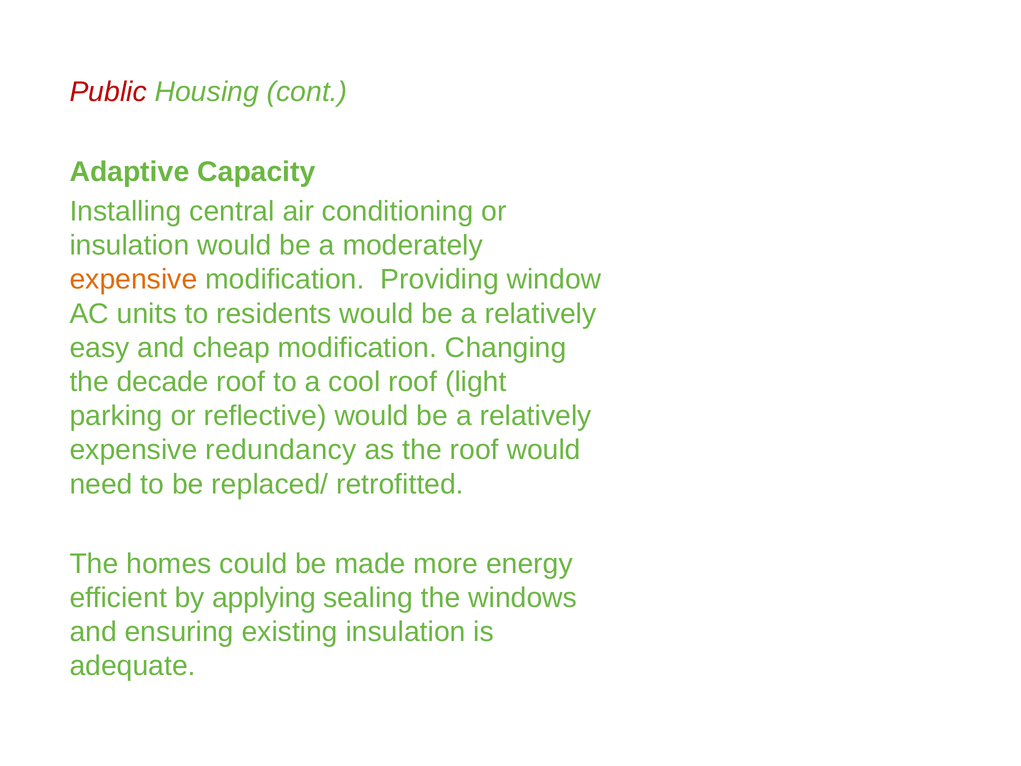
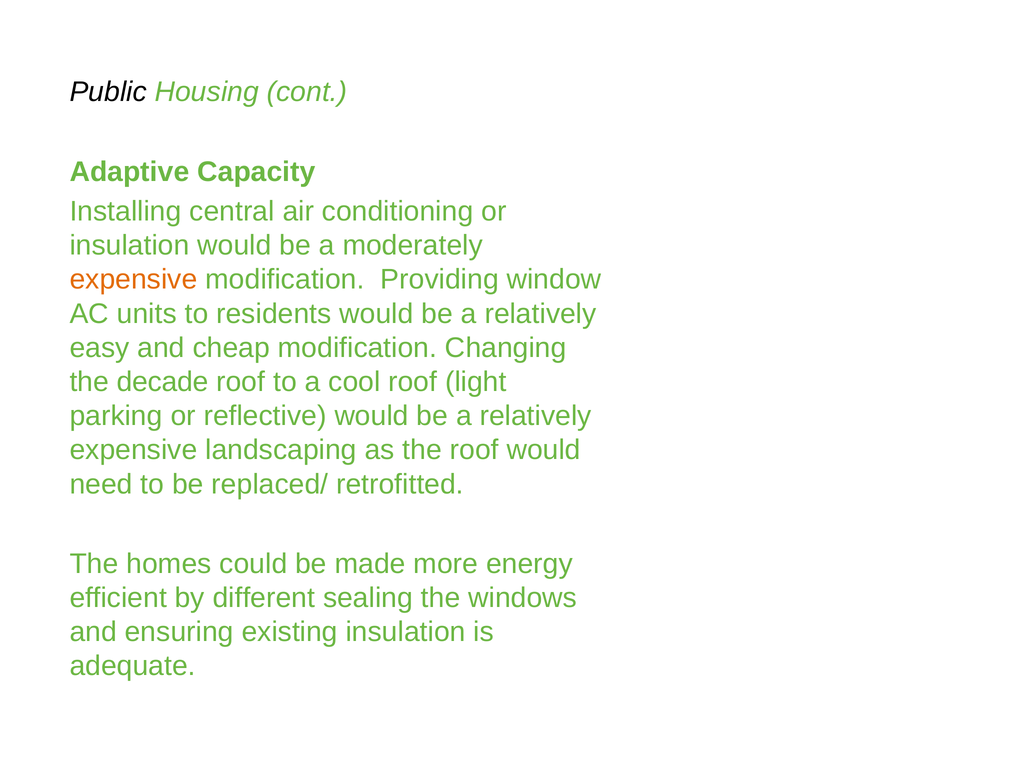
Public colour: red -> black
redundancy: redundancy -> landscaping
applying: applying -> different
